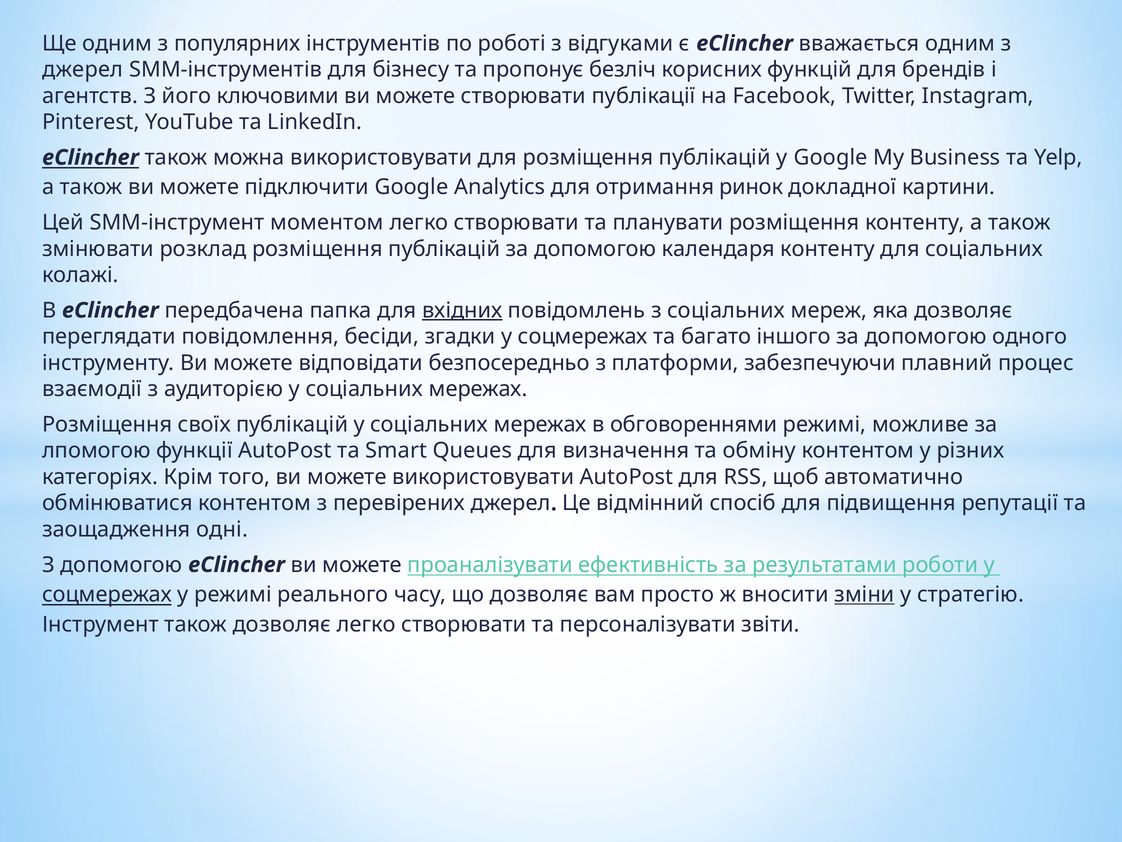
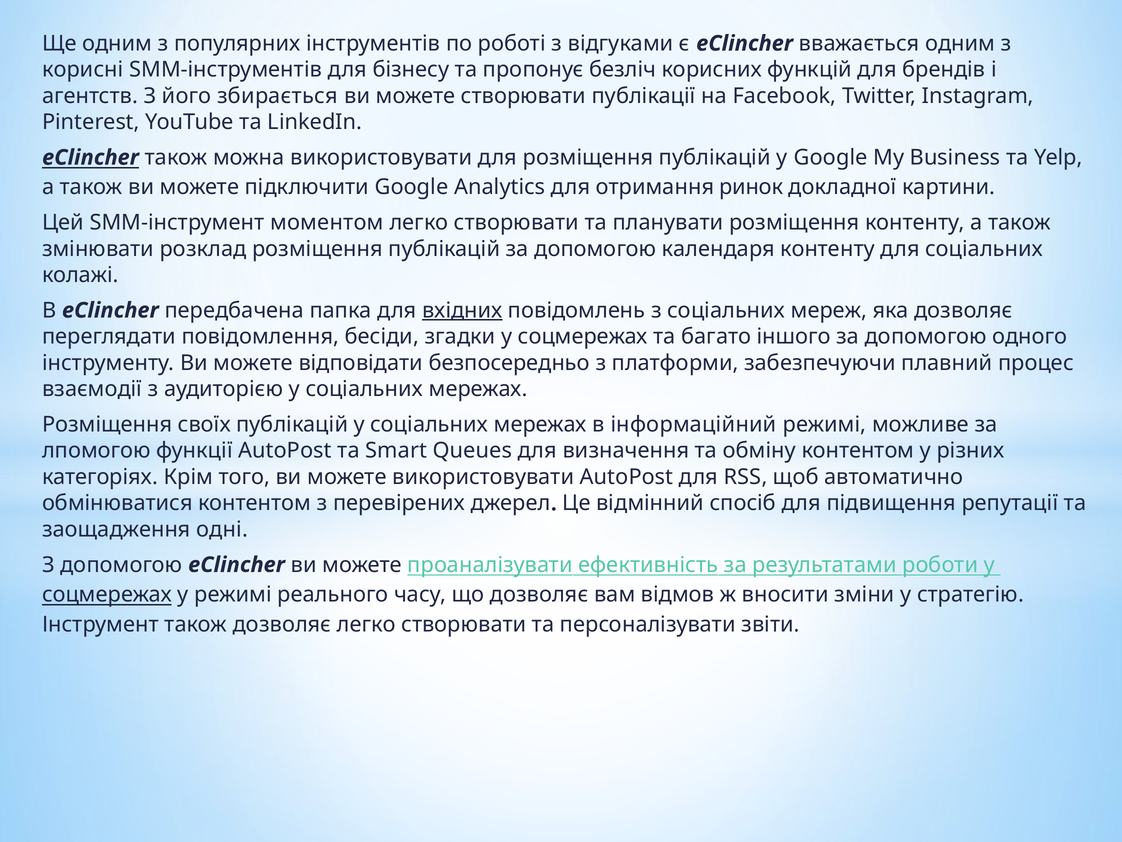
джерел at (83, 70): джерел -> корисні
ключовими: ключовими -> збирається
обговореннями: обговореннями -> інформаційний
просто: просто -> відмов
зміни underline: present -> none
